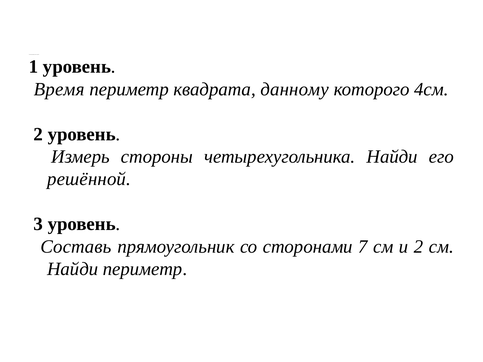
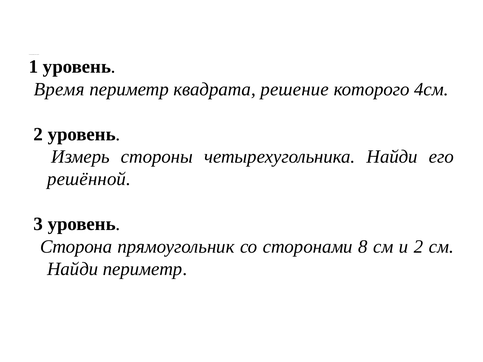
данному: данному -> решение
Составь: Составь -> Сторона
7: 7 -> 8
